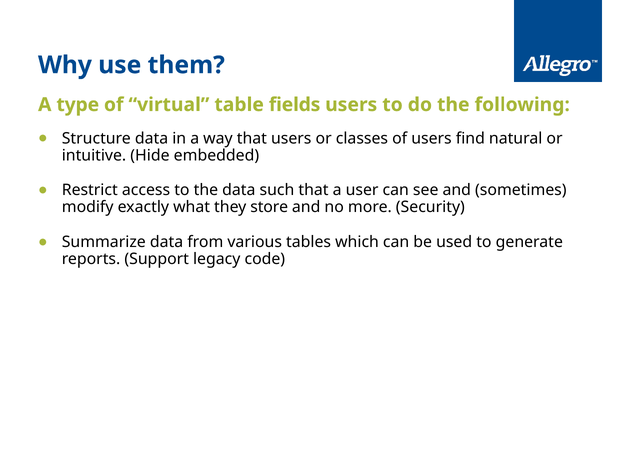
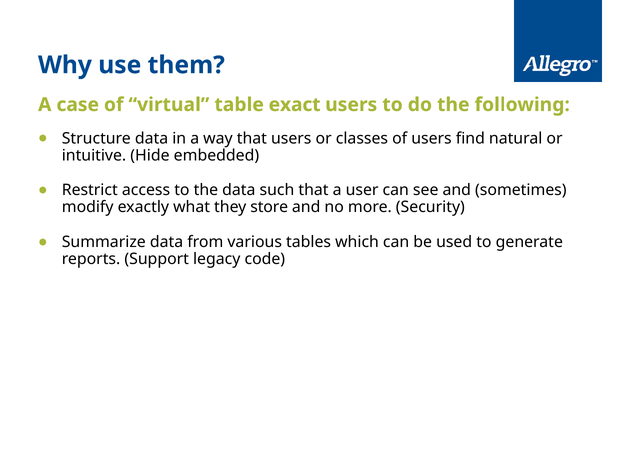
type: type -> case
fields: fields -> exact
